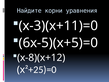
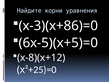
х-3)(х+11)=0: х-3)(х+11)=0 -> х-3)(х+86)=0
